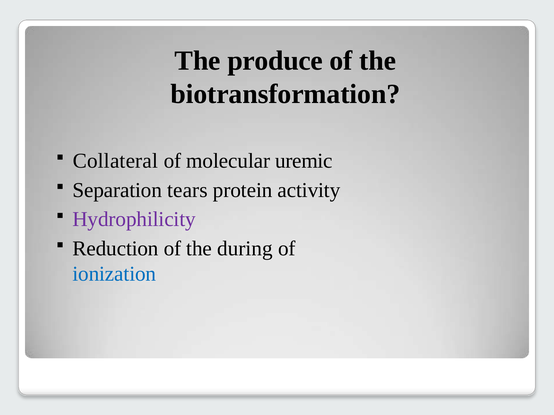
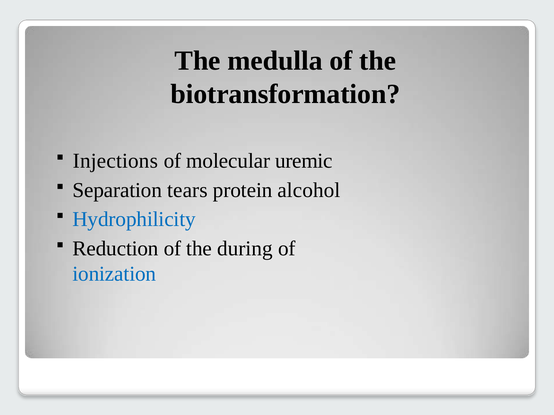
produce: produce -> medulla
Collateral: Collateral -> Injections
activity: activity -> alcohol
Hydrophilicity colour: purple -> blue
